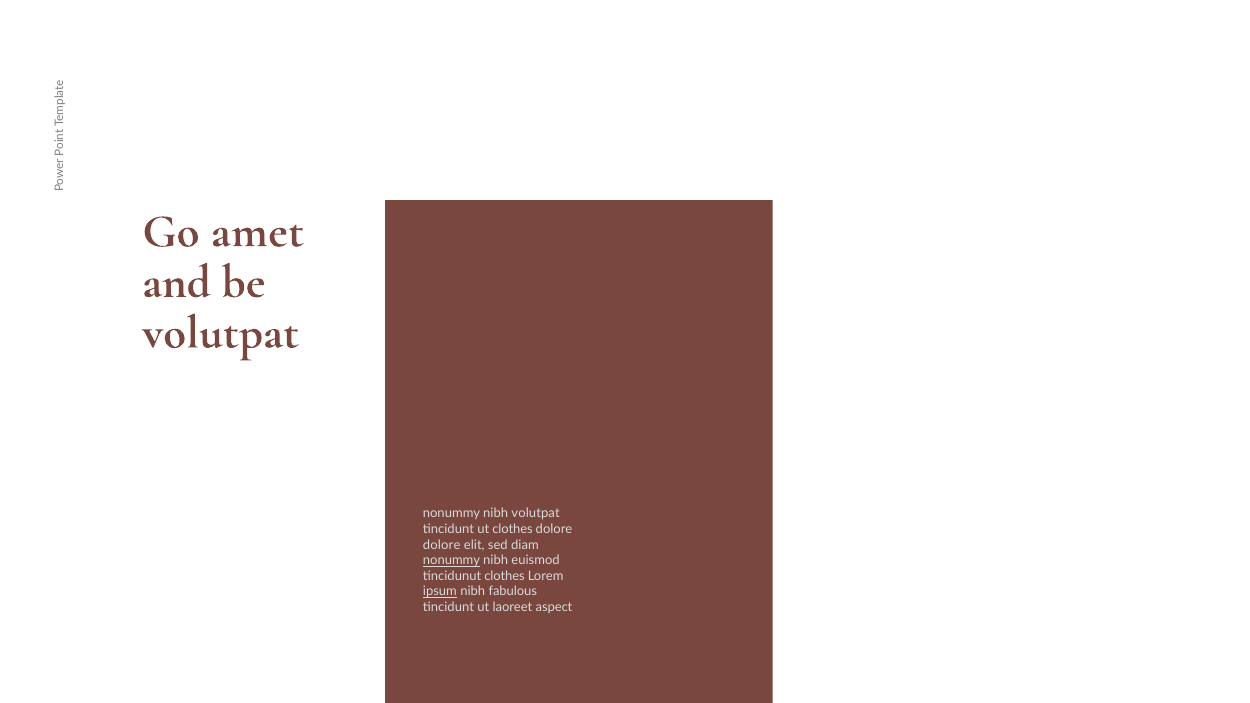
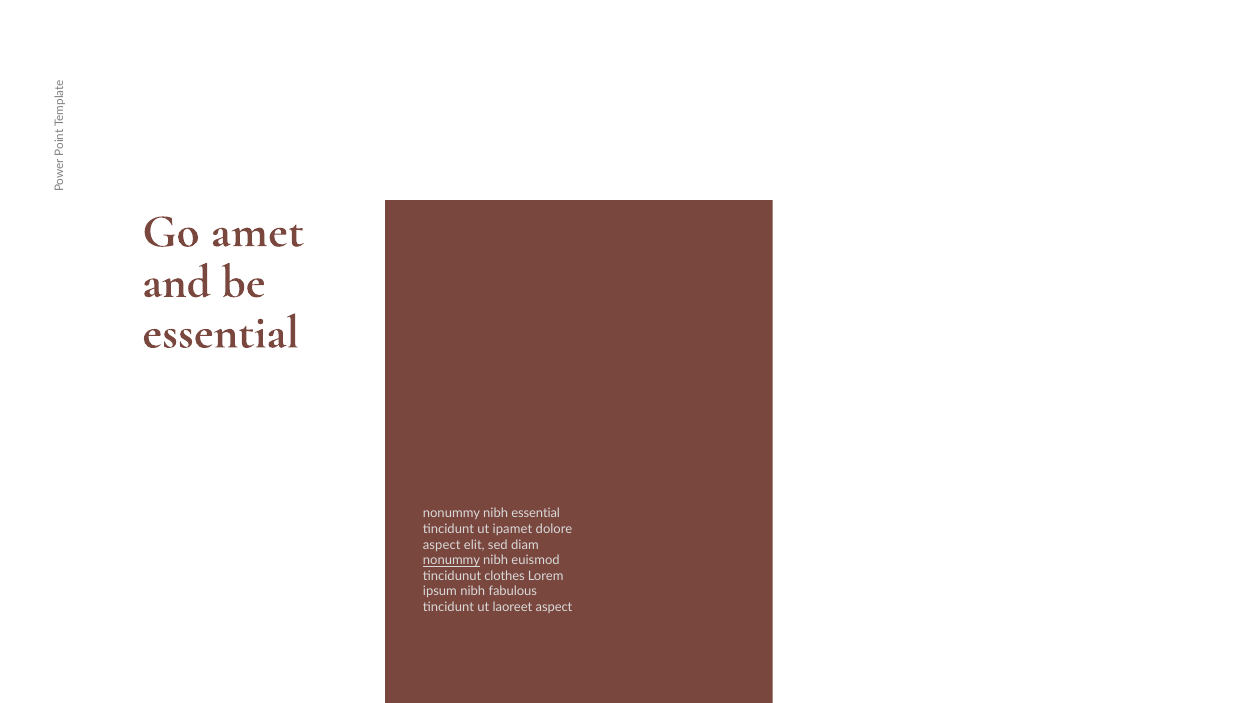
volutpat at (221, 332): volutpat -> essential
nibh volutpat: volutpat -> essential
ut clothes: clothes -> ipamet
dolore at (442, 545): dolore -> aspect
ipsum underline: present -> none
